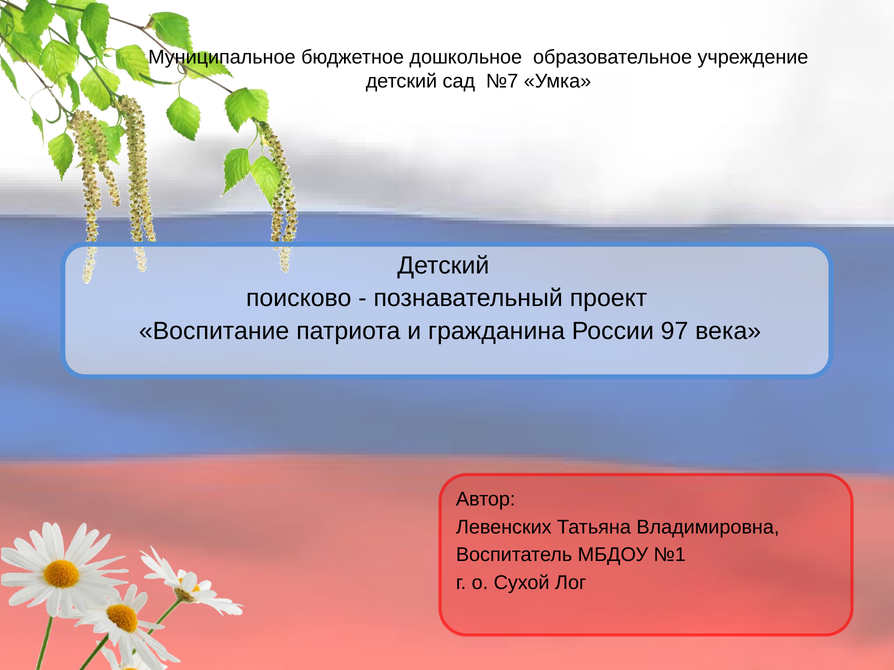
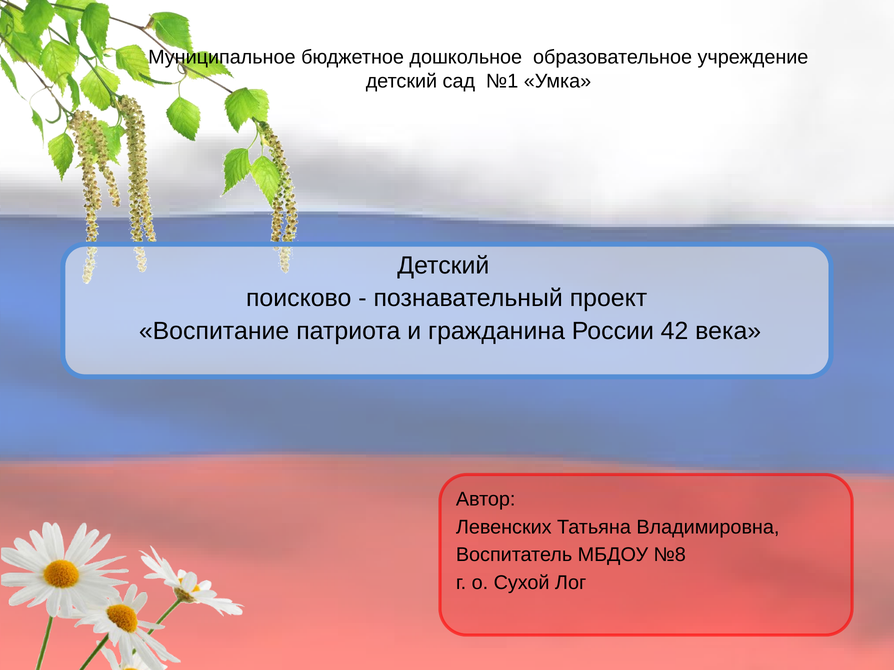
№7: №7 -> №1
97: 97 -> 42
№1: №1 -> №8
